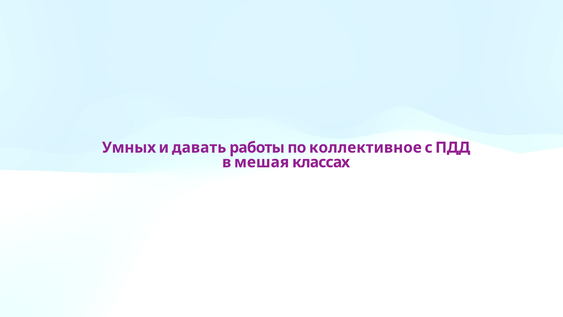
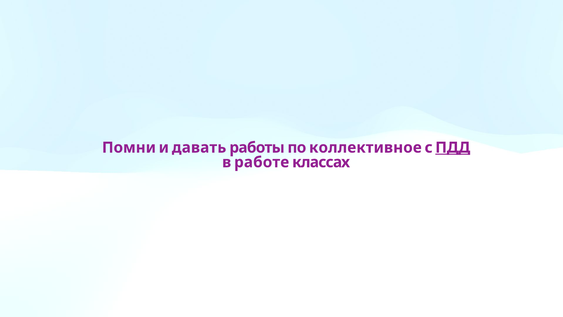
Умных: Умных -> Помни
ПДД underline: none -> present
мешая: мешая -> работе
